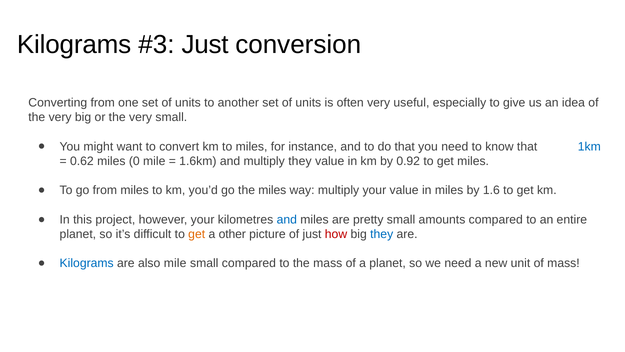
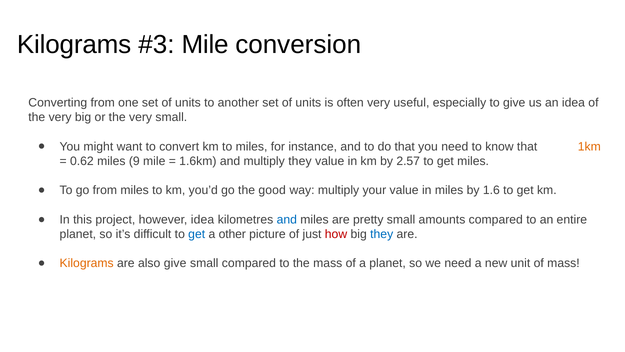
Just at (205, 44): Just -> Mile
1km colour: blue -> orange
0: 0 -> 9
0.92: 0.92 -> 2.57
the miles: miles -> good
however your: your -> idea
get at (197, 234) colour: orange -> blue
Kilograms at (87, 263) colour: blue -> orange
also mile: mile -> give
